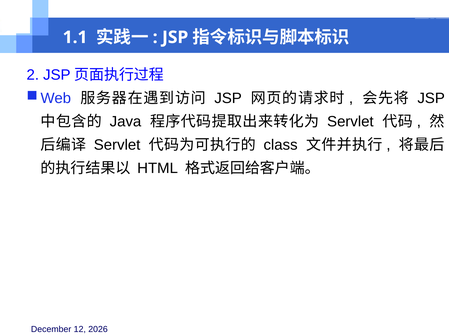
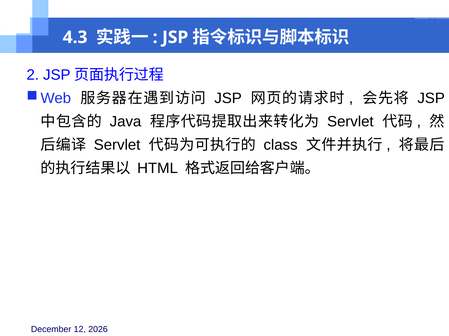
1.1: 1.1 -> 4.3
